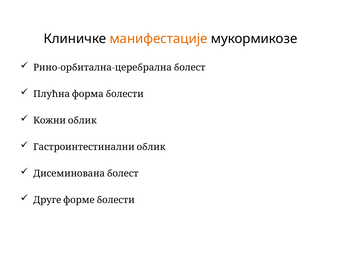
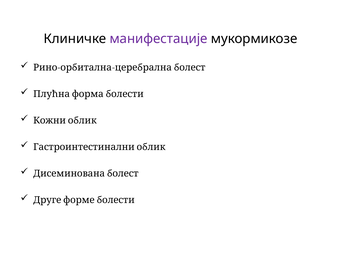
манифестације colour: orange -> purple
